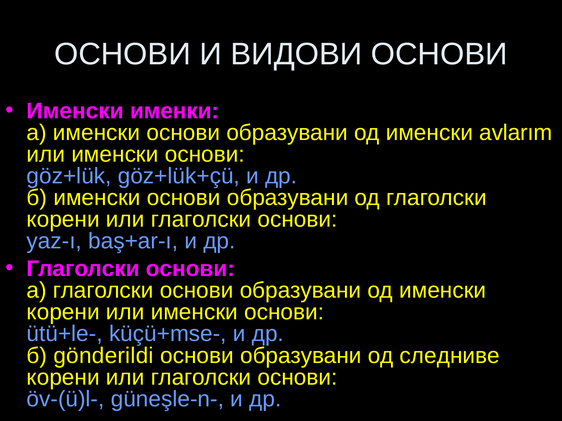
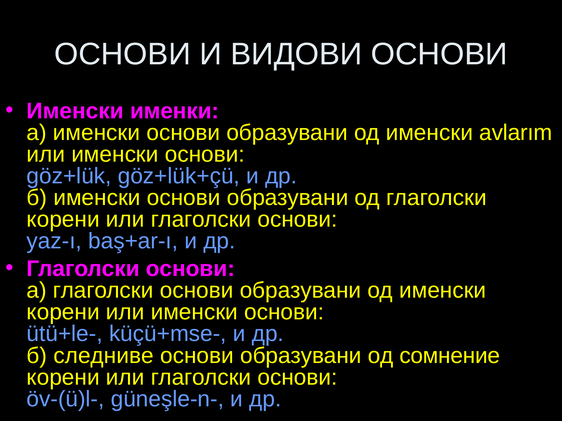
gönderildi: gönderildi -> следниве
следниве: следниве -> сомнение
